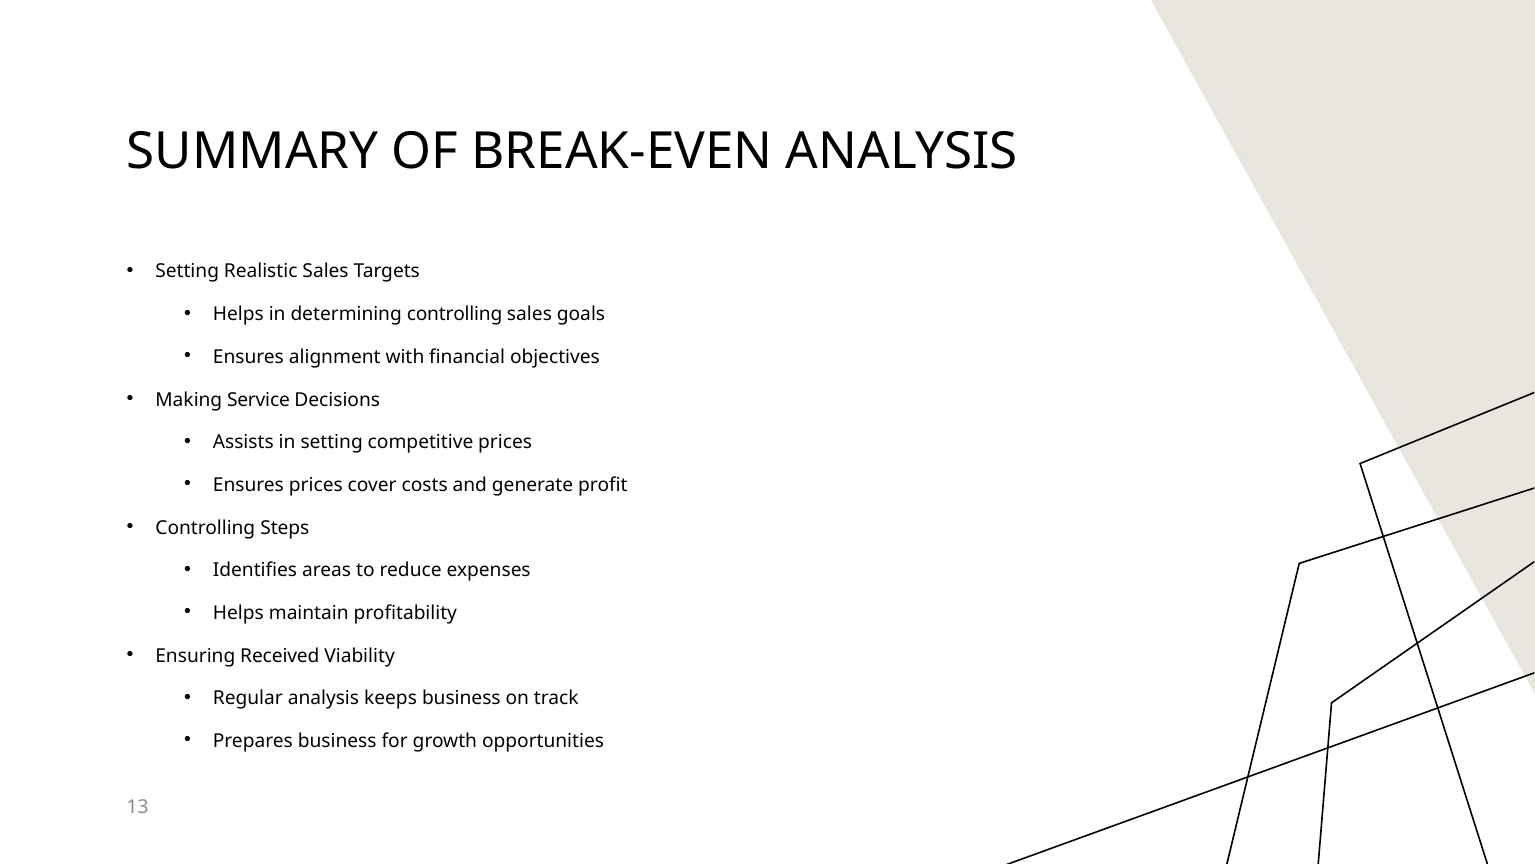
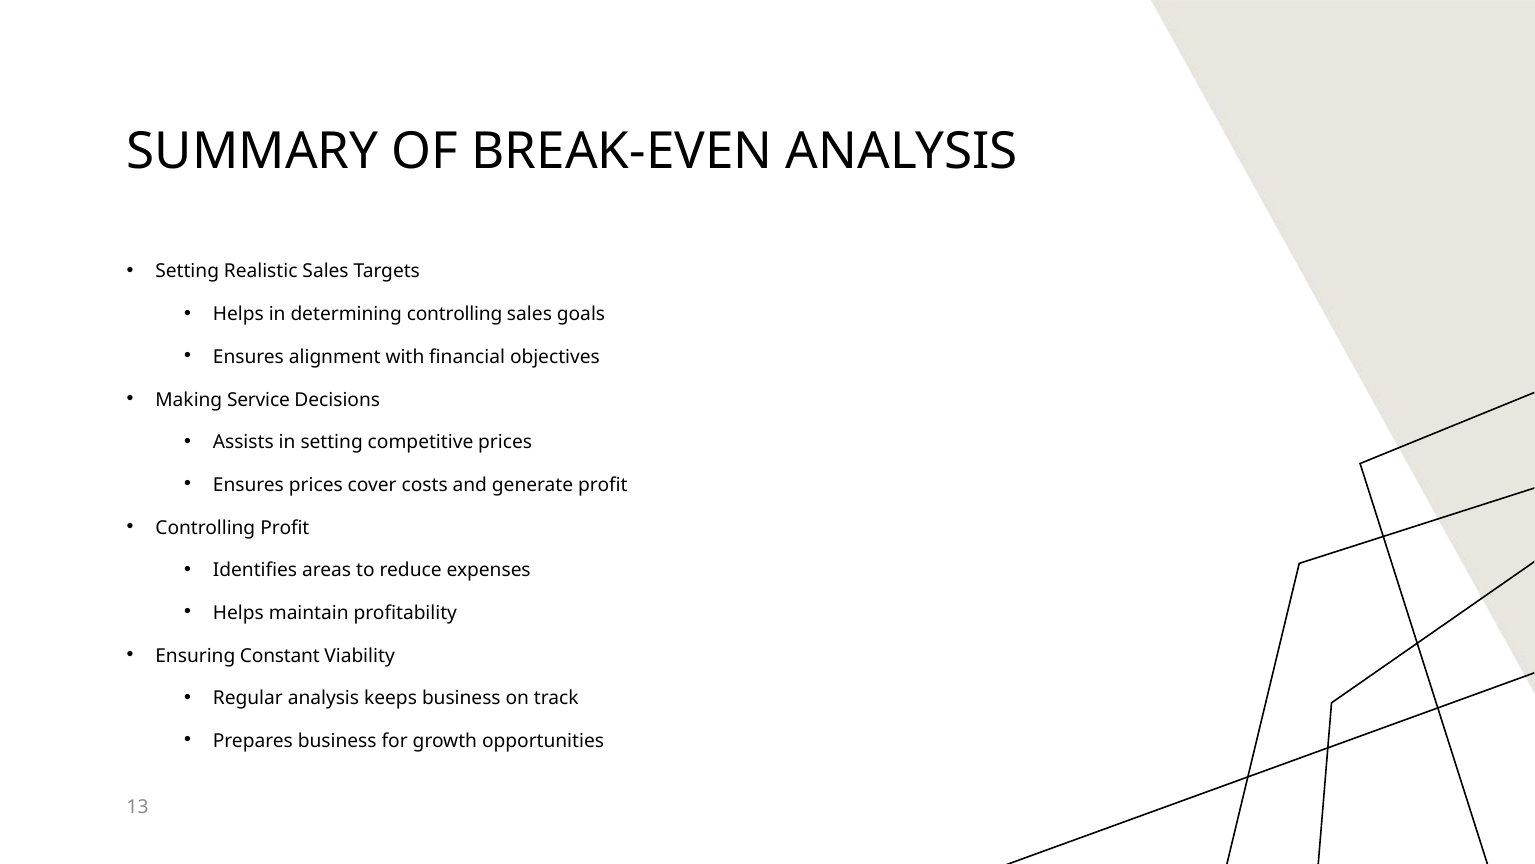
Controlling Steps: Steps -> Profit
Received: Received -> Constant
